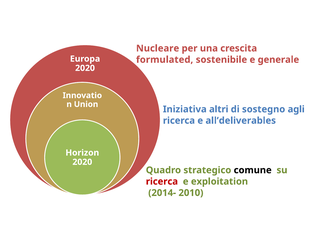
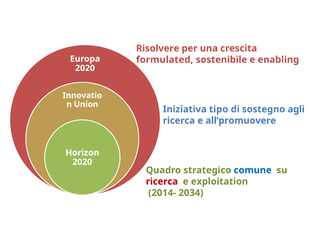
Nucleare: Nucleare -> Risolvere
generale: generale -> enabling
altri: altri -> tipo
all’deliverables: all’deliverables -> all’promuovere
comune colour: black -> blue
2010: 2010 -> 2034
